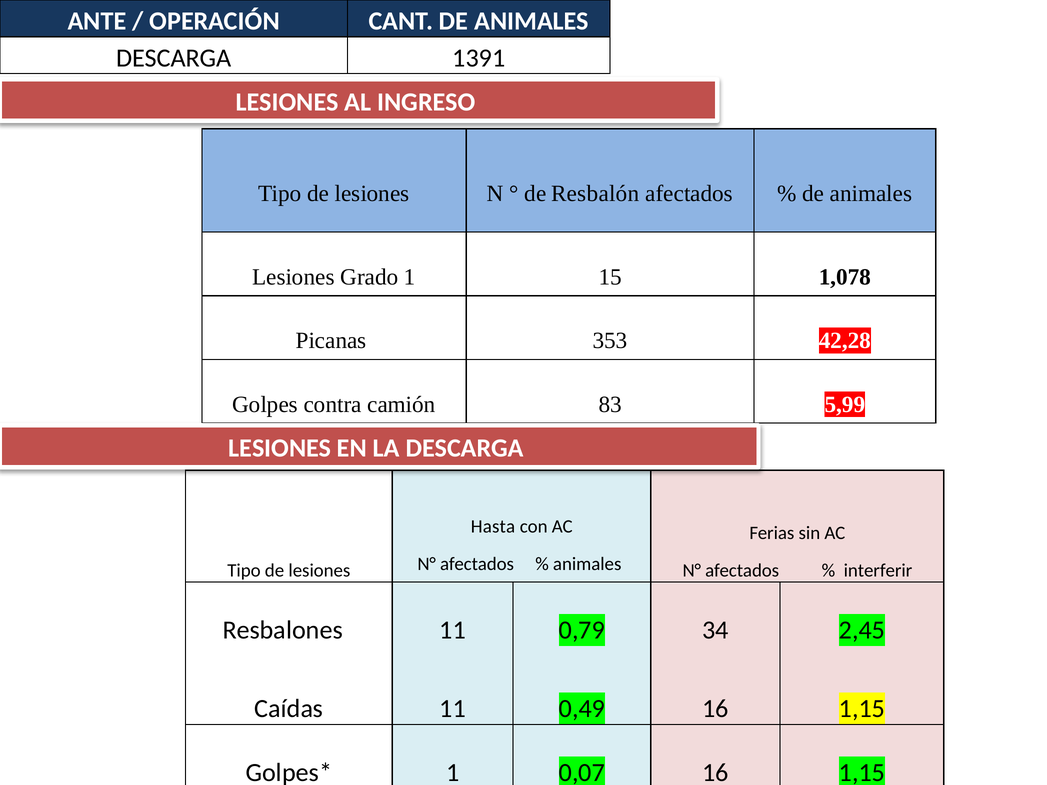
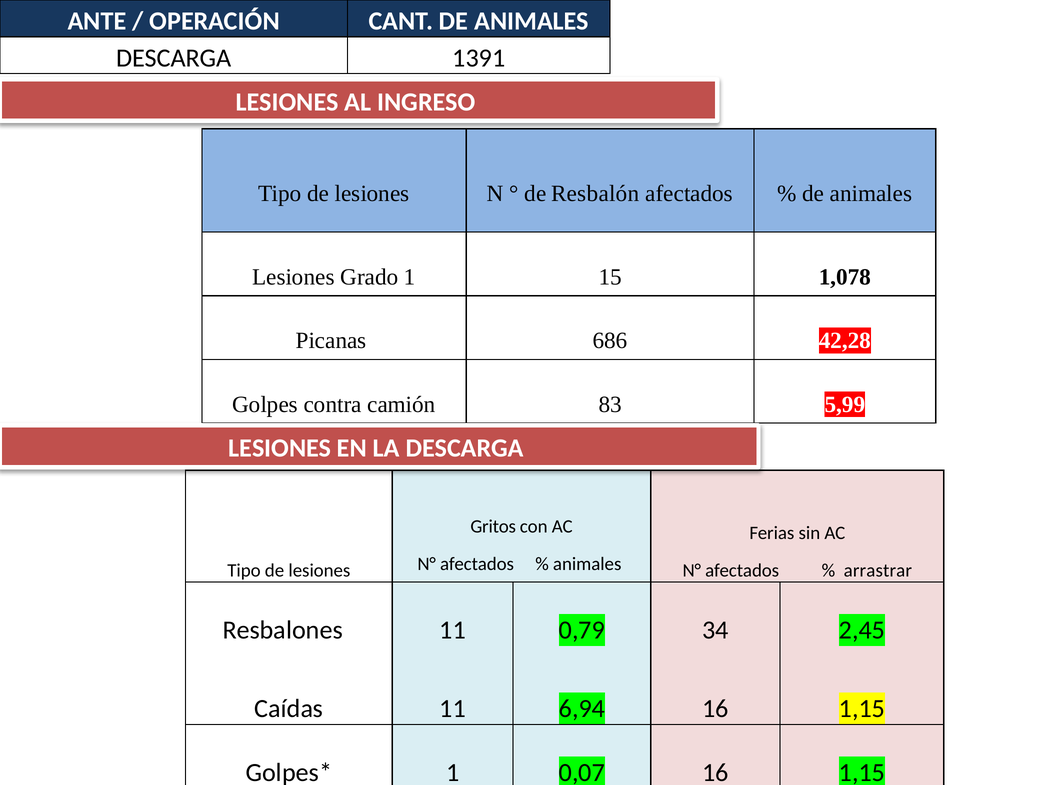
353: 353 -> 686
Hasta: Hasta -> Gritos
interferir: interferir -> arrastrar
0,49: 0,49 -> 6,94
